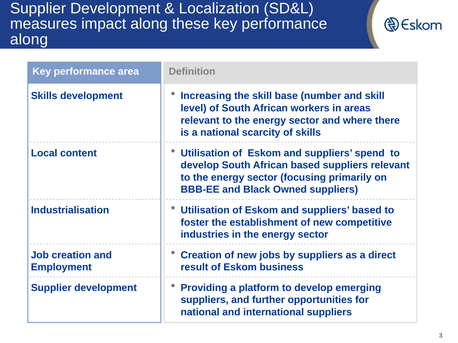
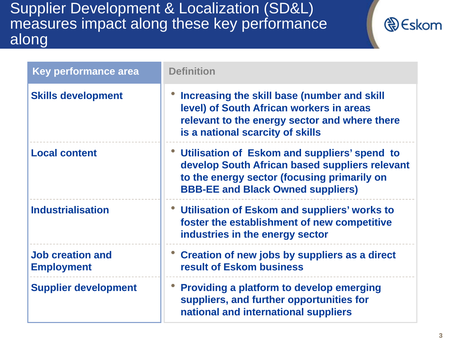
suppliers based: based -> works
